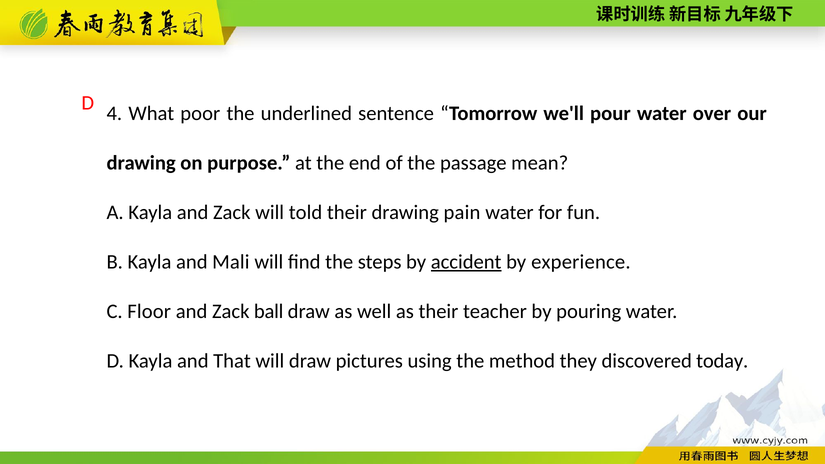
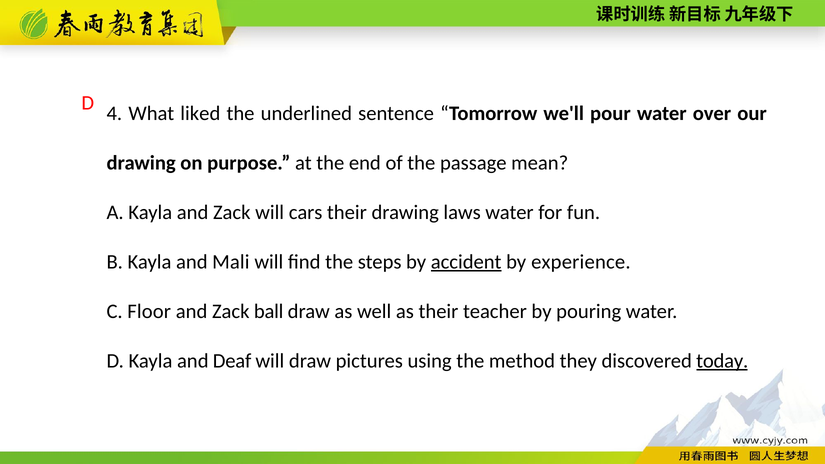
poor: poor -> liked
told: told -> cars
pain: pain -> laws
That: That -> Deaf
today underline: none -> present
